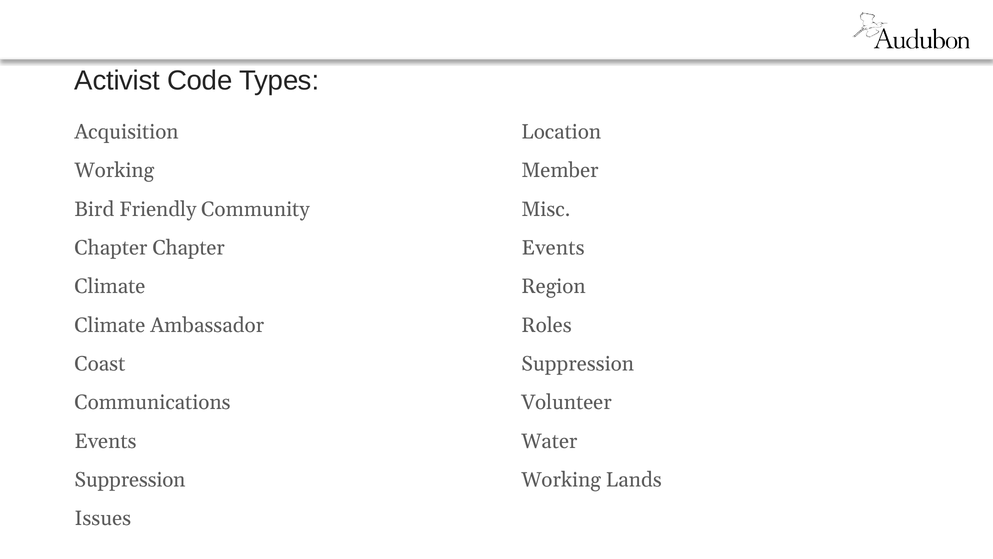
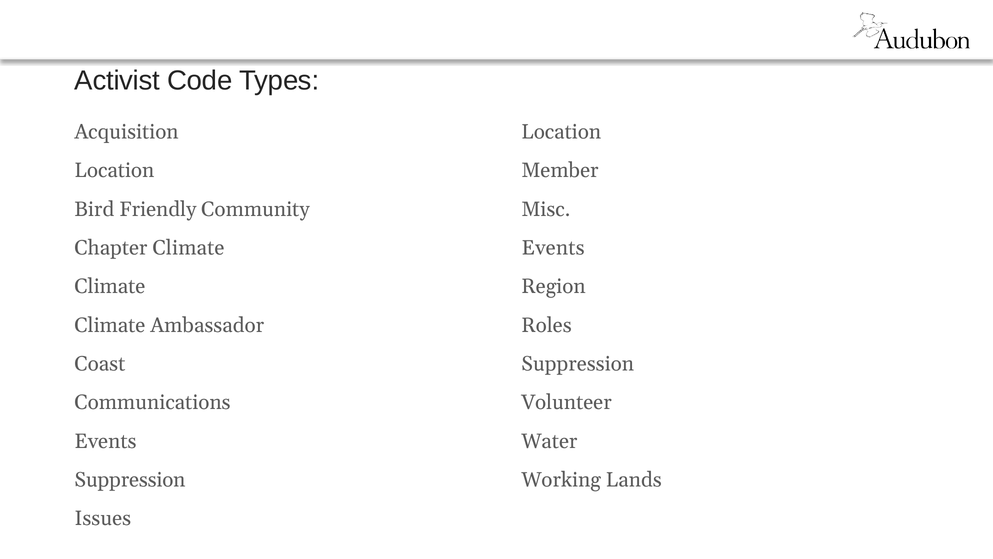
Working at (114, 170): Working -> Location
Chapter Chapter: Chapter -> Climate
